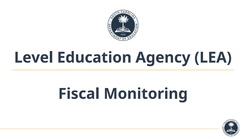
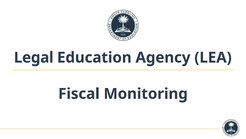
Level: Level -> Legal
